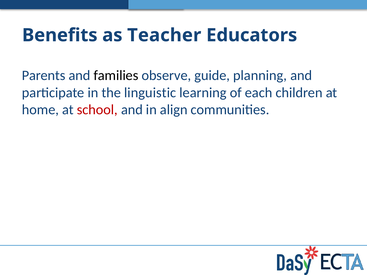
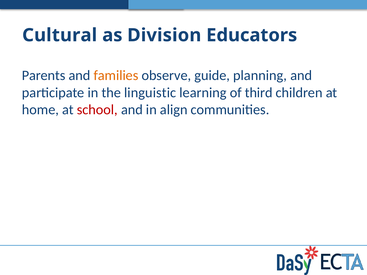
Benefits: Benefits -> Cultural
Teacher: Teacher -> Division
families colour: black -> orange
each: each -> third
